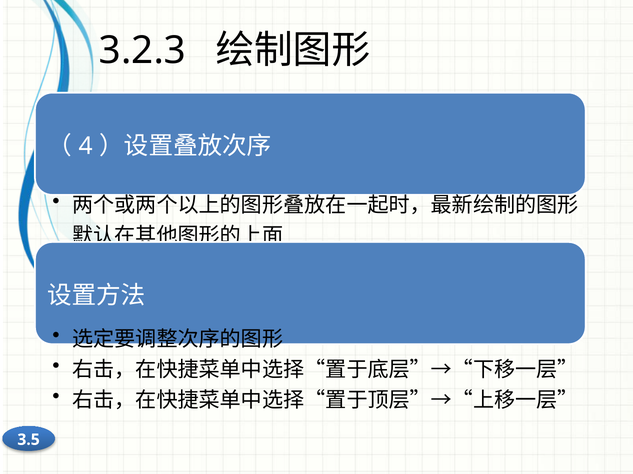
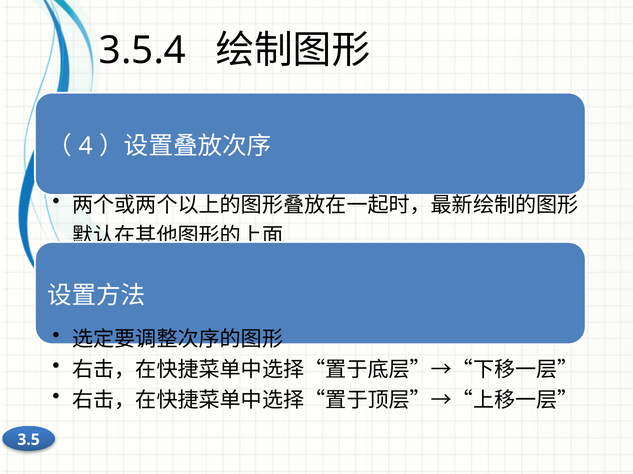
3.2.3: 3.2.3 -> 3.5.4
